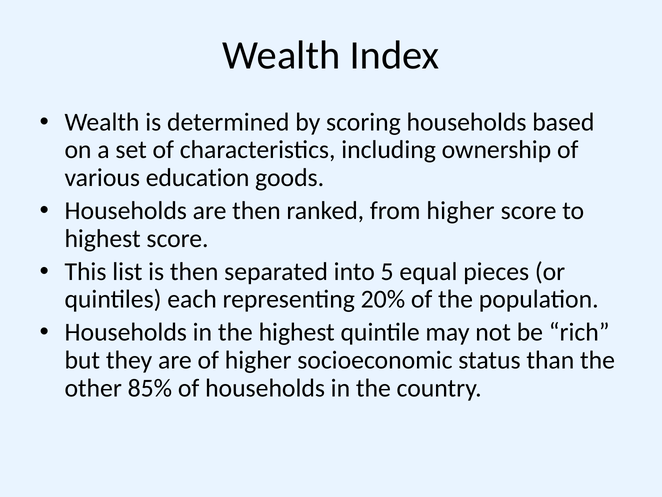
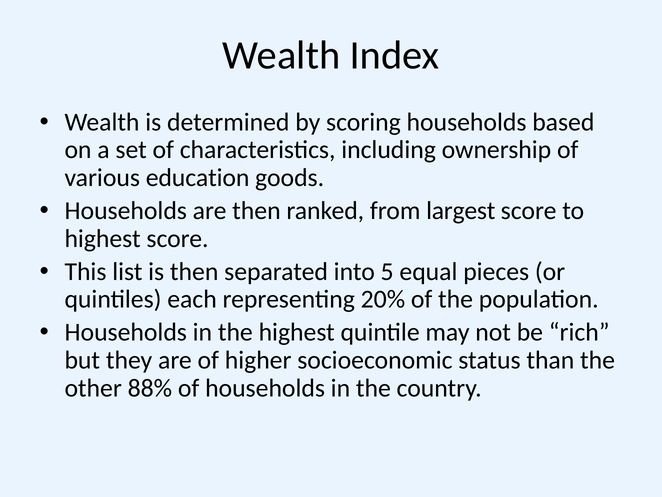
from higher: higher -> largest
85%: 85% -> 88%
